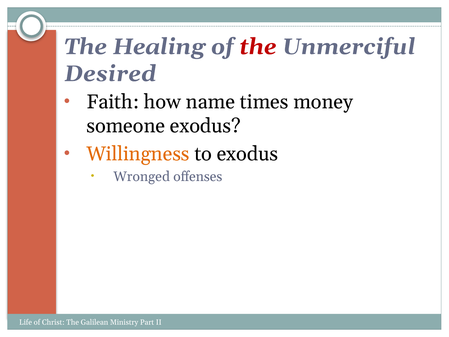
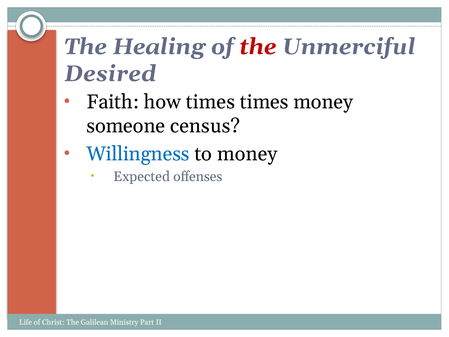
how name: name -> times
someone exodus: exodus -> census
Willingness colour: orange -> blue
to exodus: exodus -> money
Wronged: Wronged -> Expected
